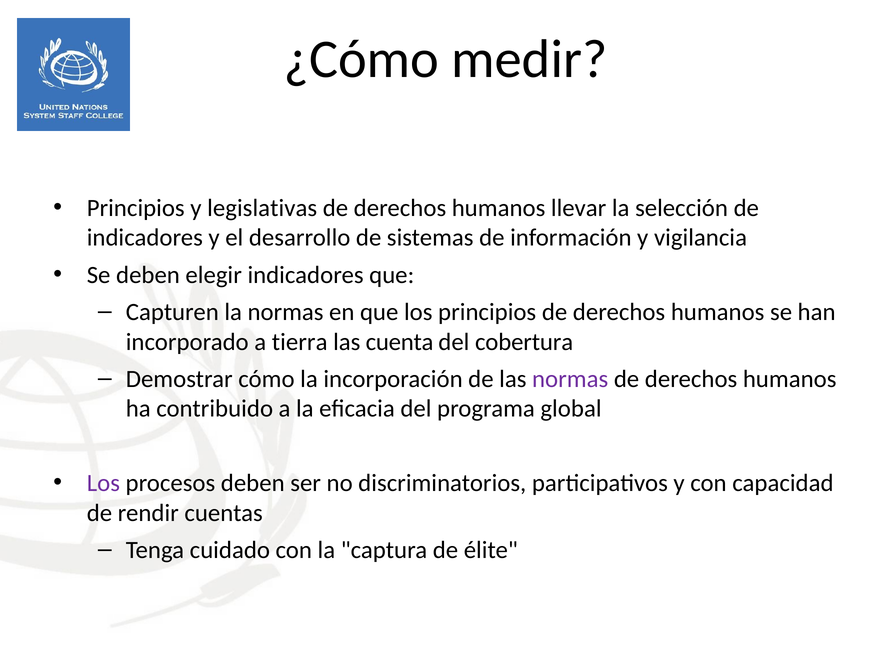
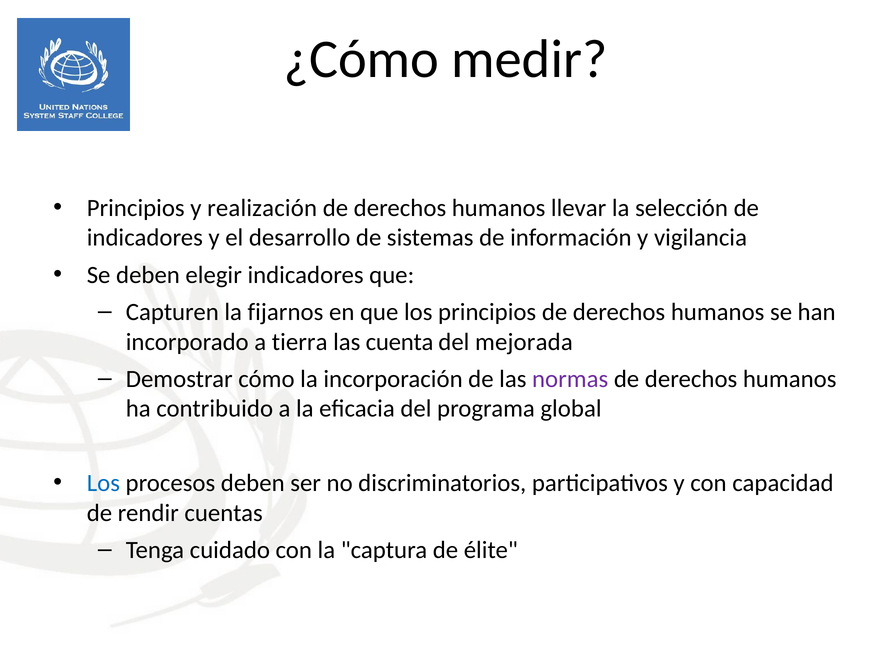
legislativas: legislativas -> realización
la normas: normas -> fijarnos
cobertura: cobertura -> mejorada
Los at (103, 483) colour: purple -> blue
